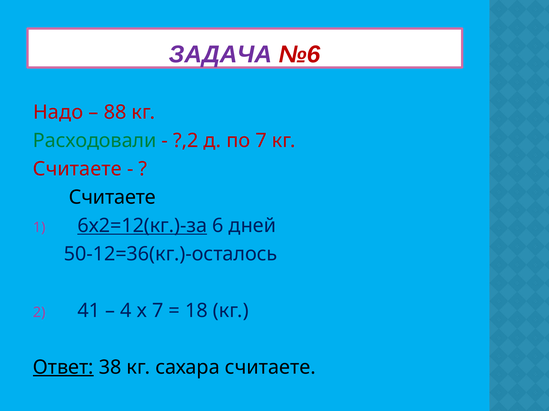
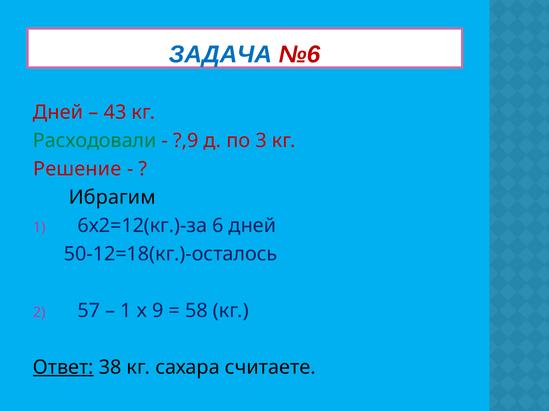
ЗАДАЧА colour: purple -> blue
Надо at (58, 113): Надо -> Дней
88: 88 -> 43
?,2: ?,2 -> ?,9
по 7: 7 -> 3
Считаете at (77, 169): Считаете -> Решение
Считаете at (112, 198): Считаете -> Ибрагим
6х2=12(кг.)-за underline: present -> none
50-12=36(кг.)-осталось: 50-12=36(кг.)-осталось -> 50-12=18(кг.)-осталось
41: 41 -> 57
4 at (126, 311): 4 -> 1
х 7: 7 -> 9
18: 18 -> 58
